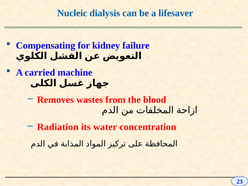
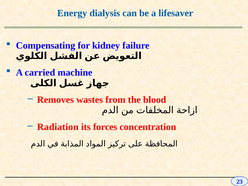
Nucleic: Nucleic -> Energy
water: water -> forces
